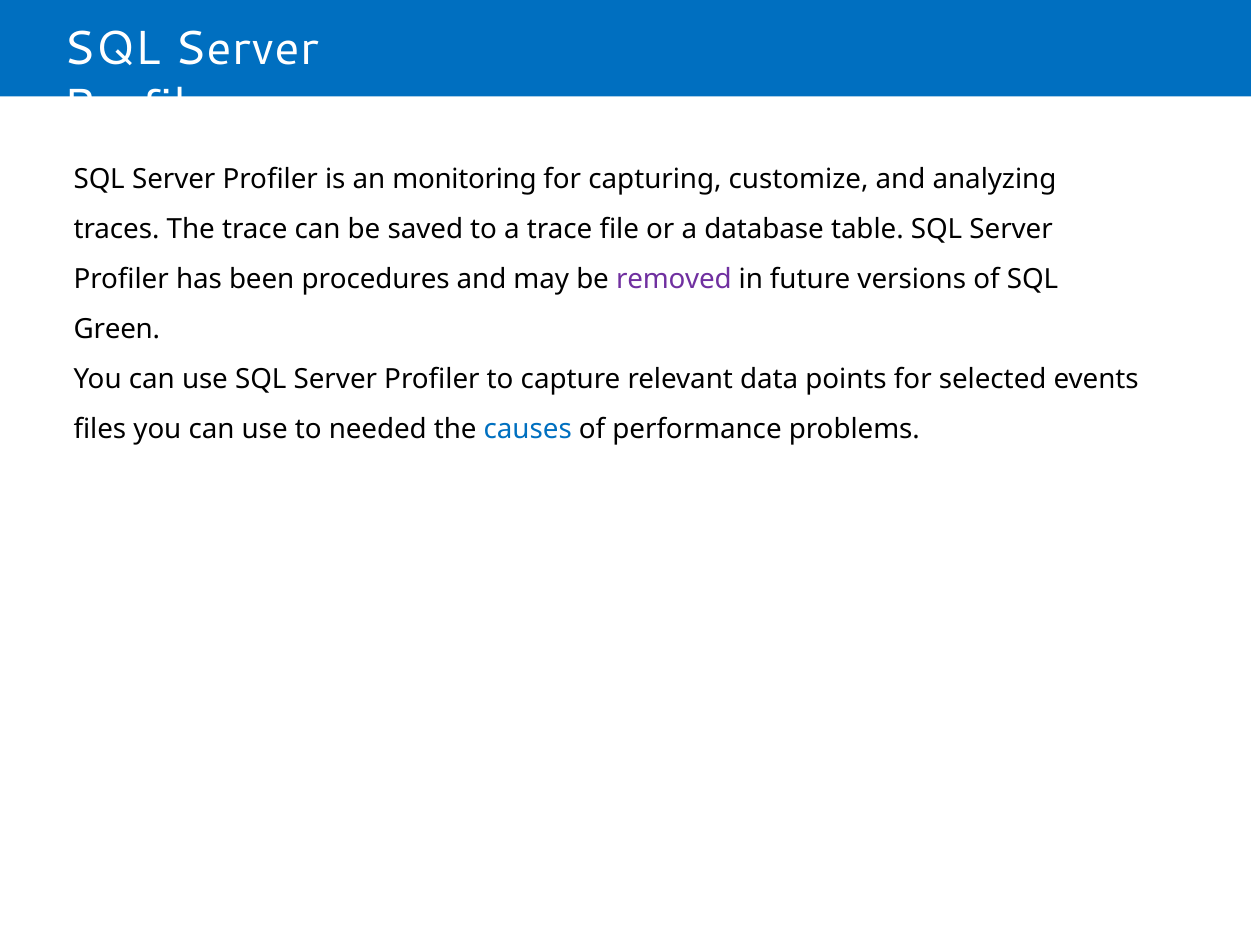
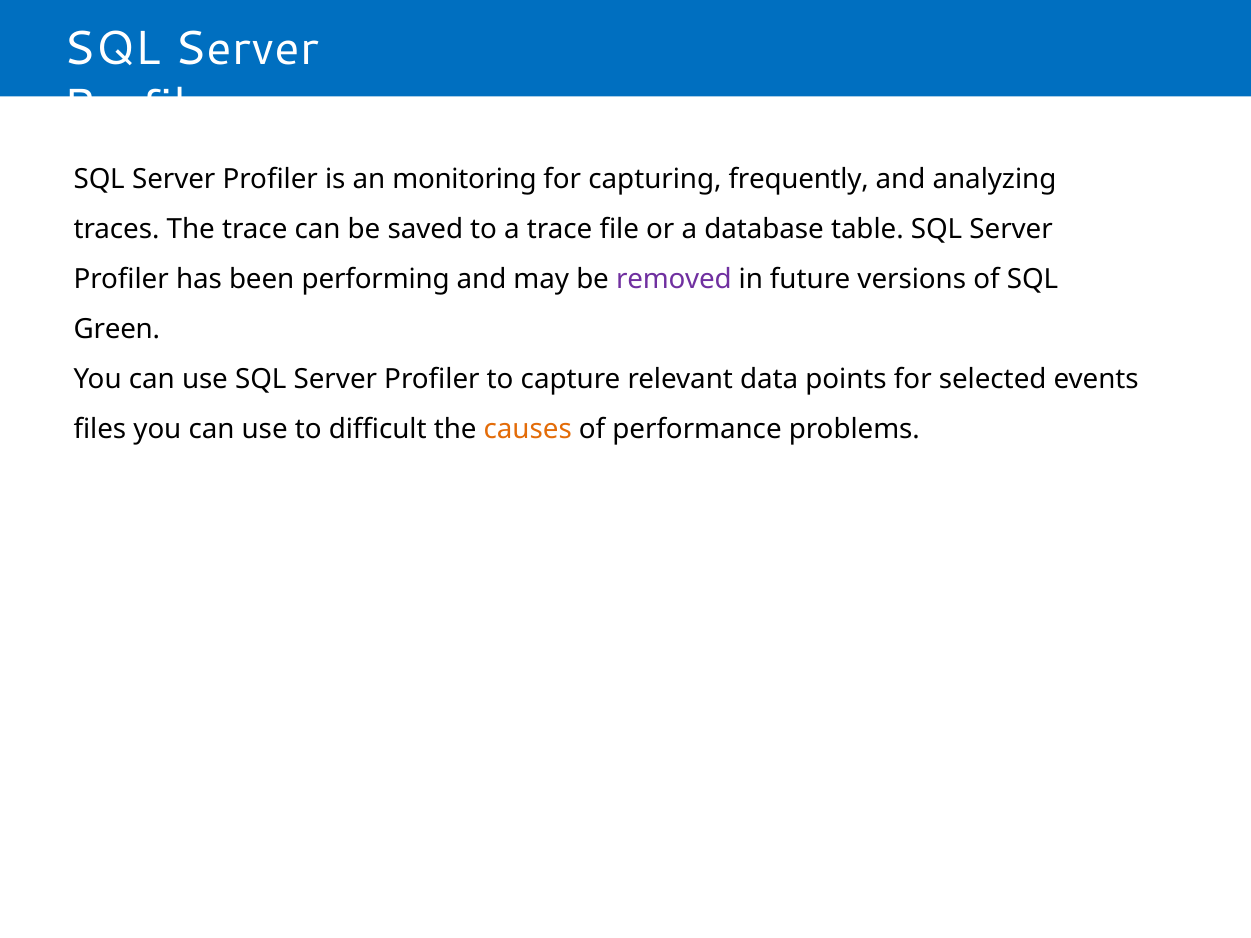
customize: customize -> frequently
procedures: procedures -> performing
needed: needed -> difficult
causes colour: blue -> orange
